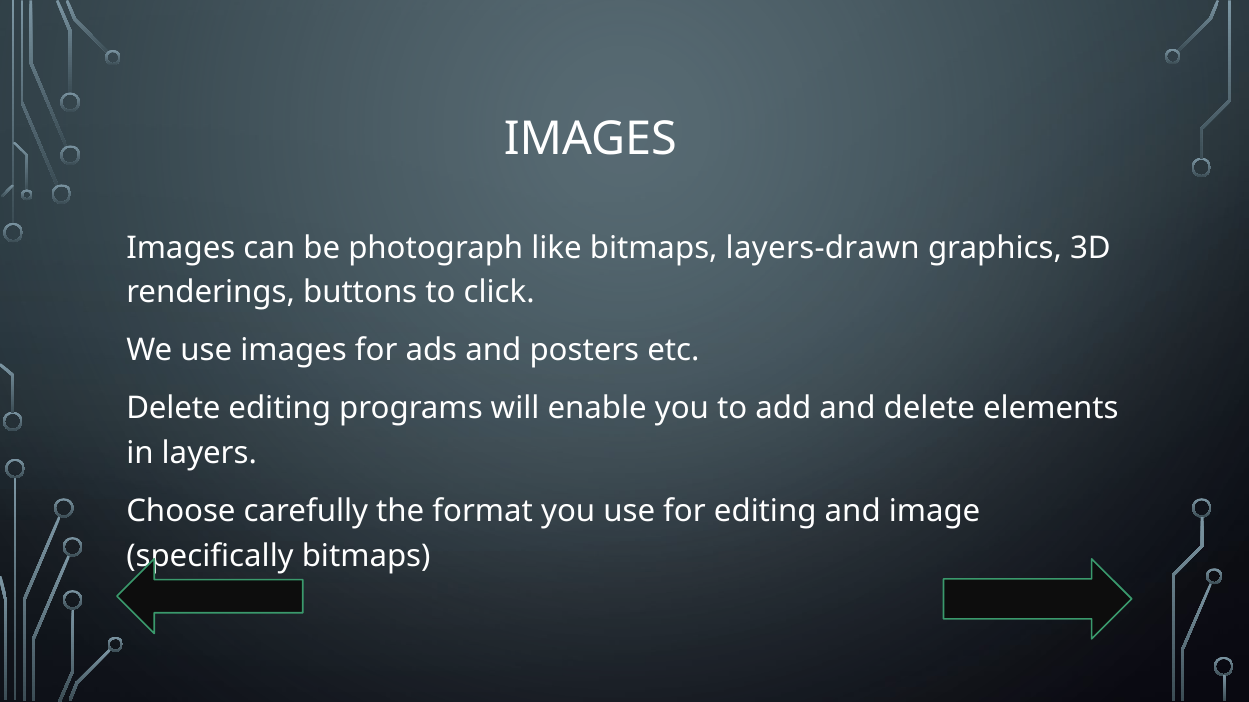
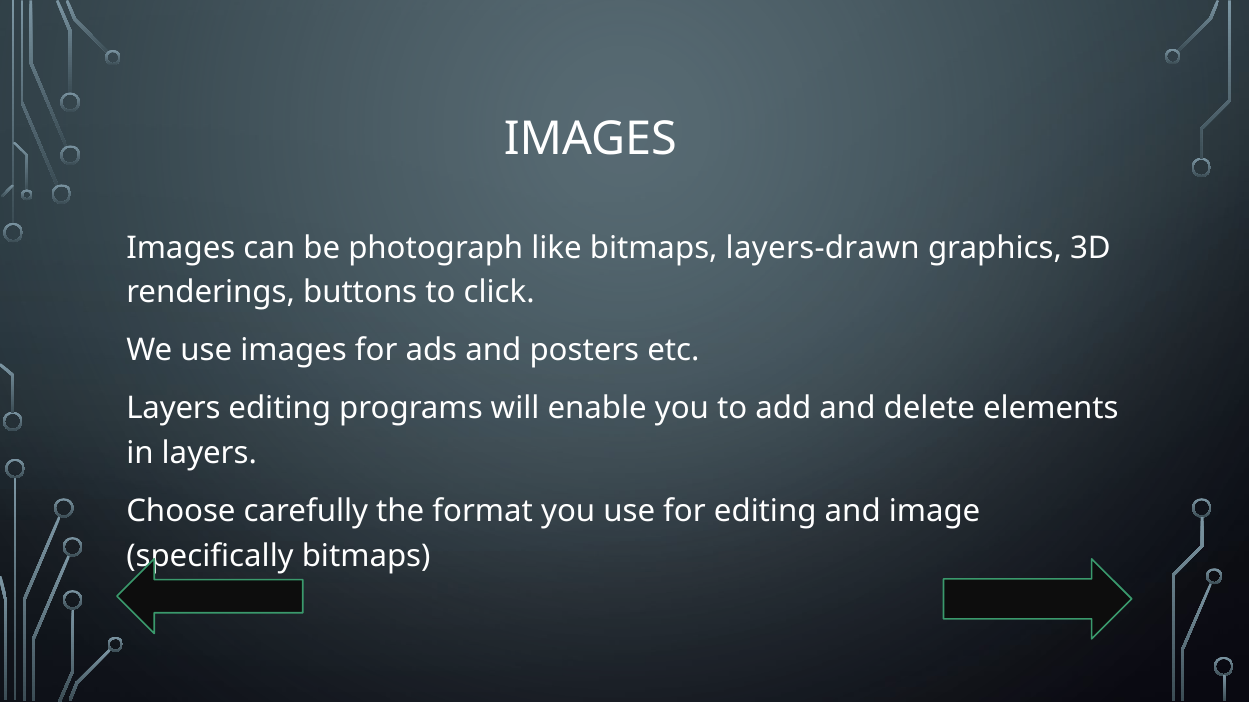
Delete at (173, 409): Delete -> Layers
